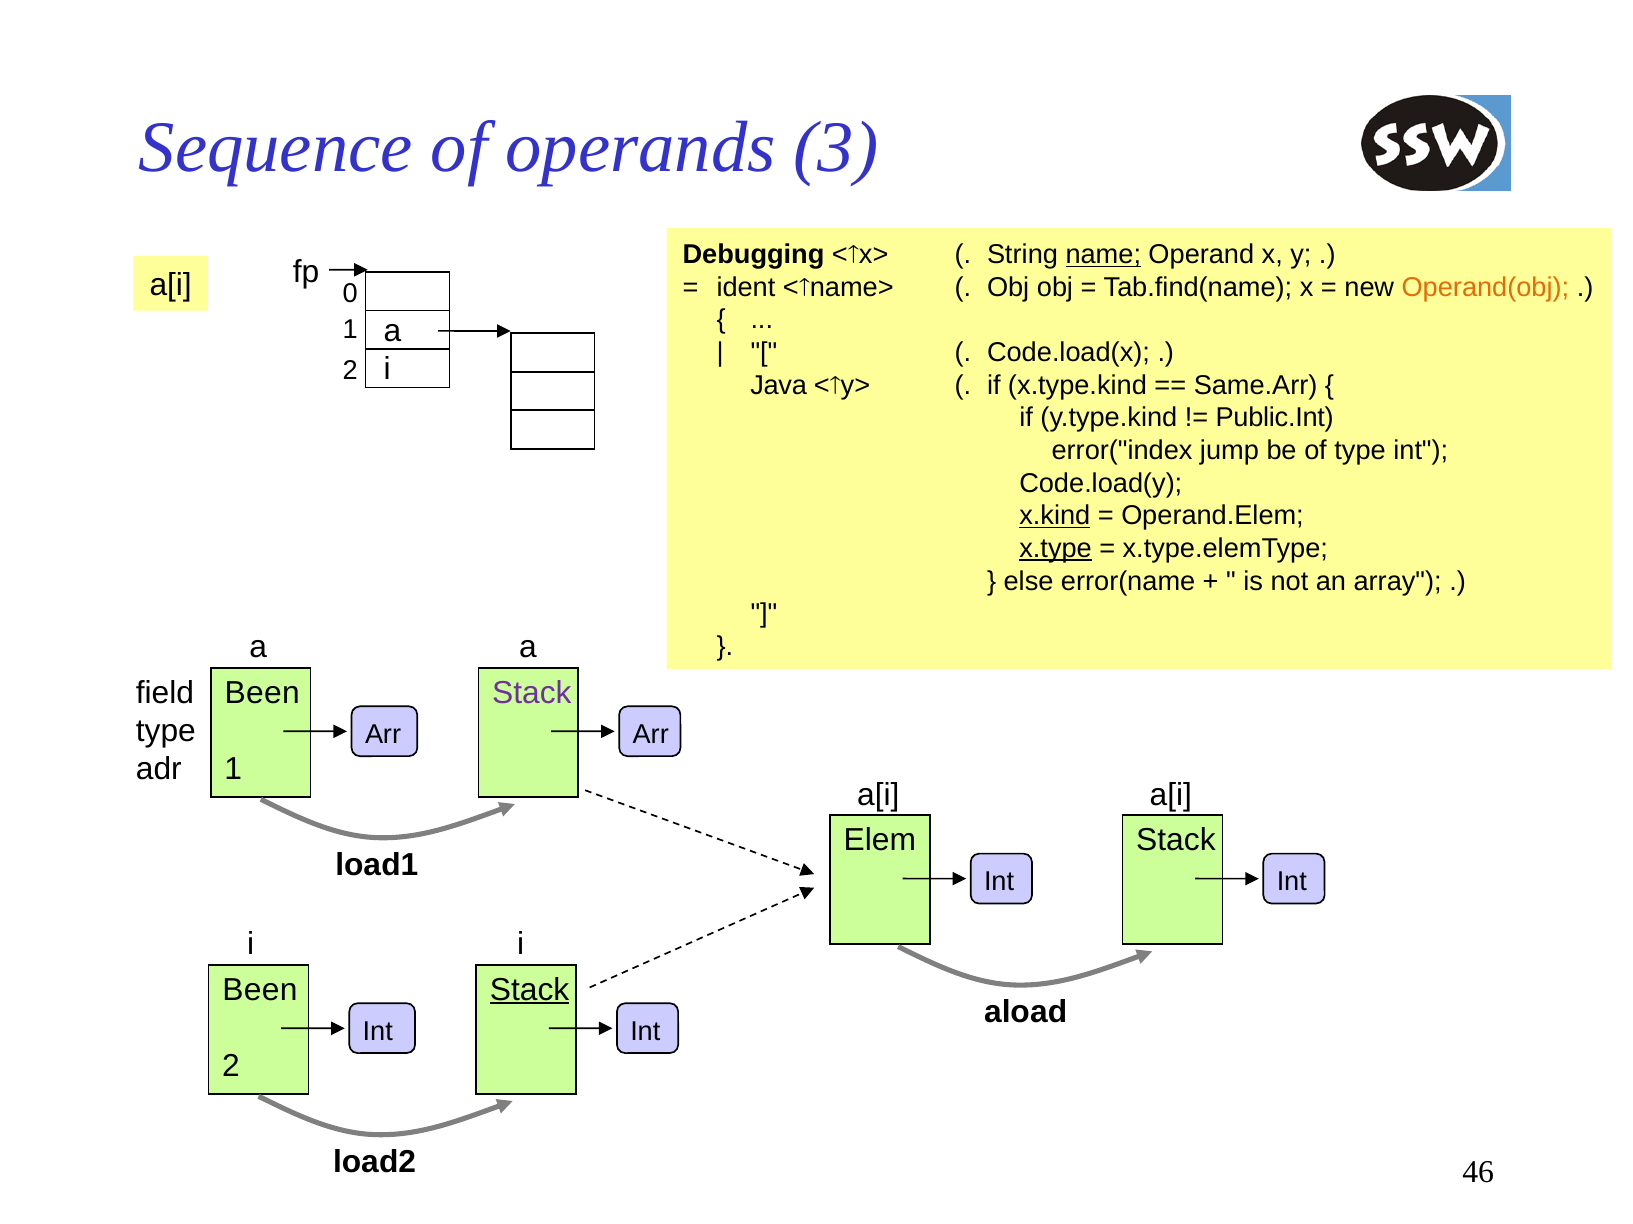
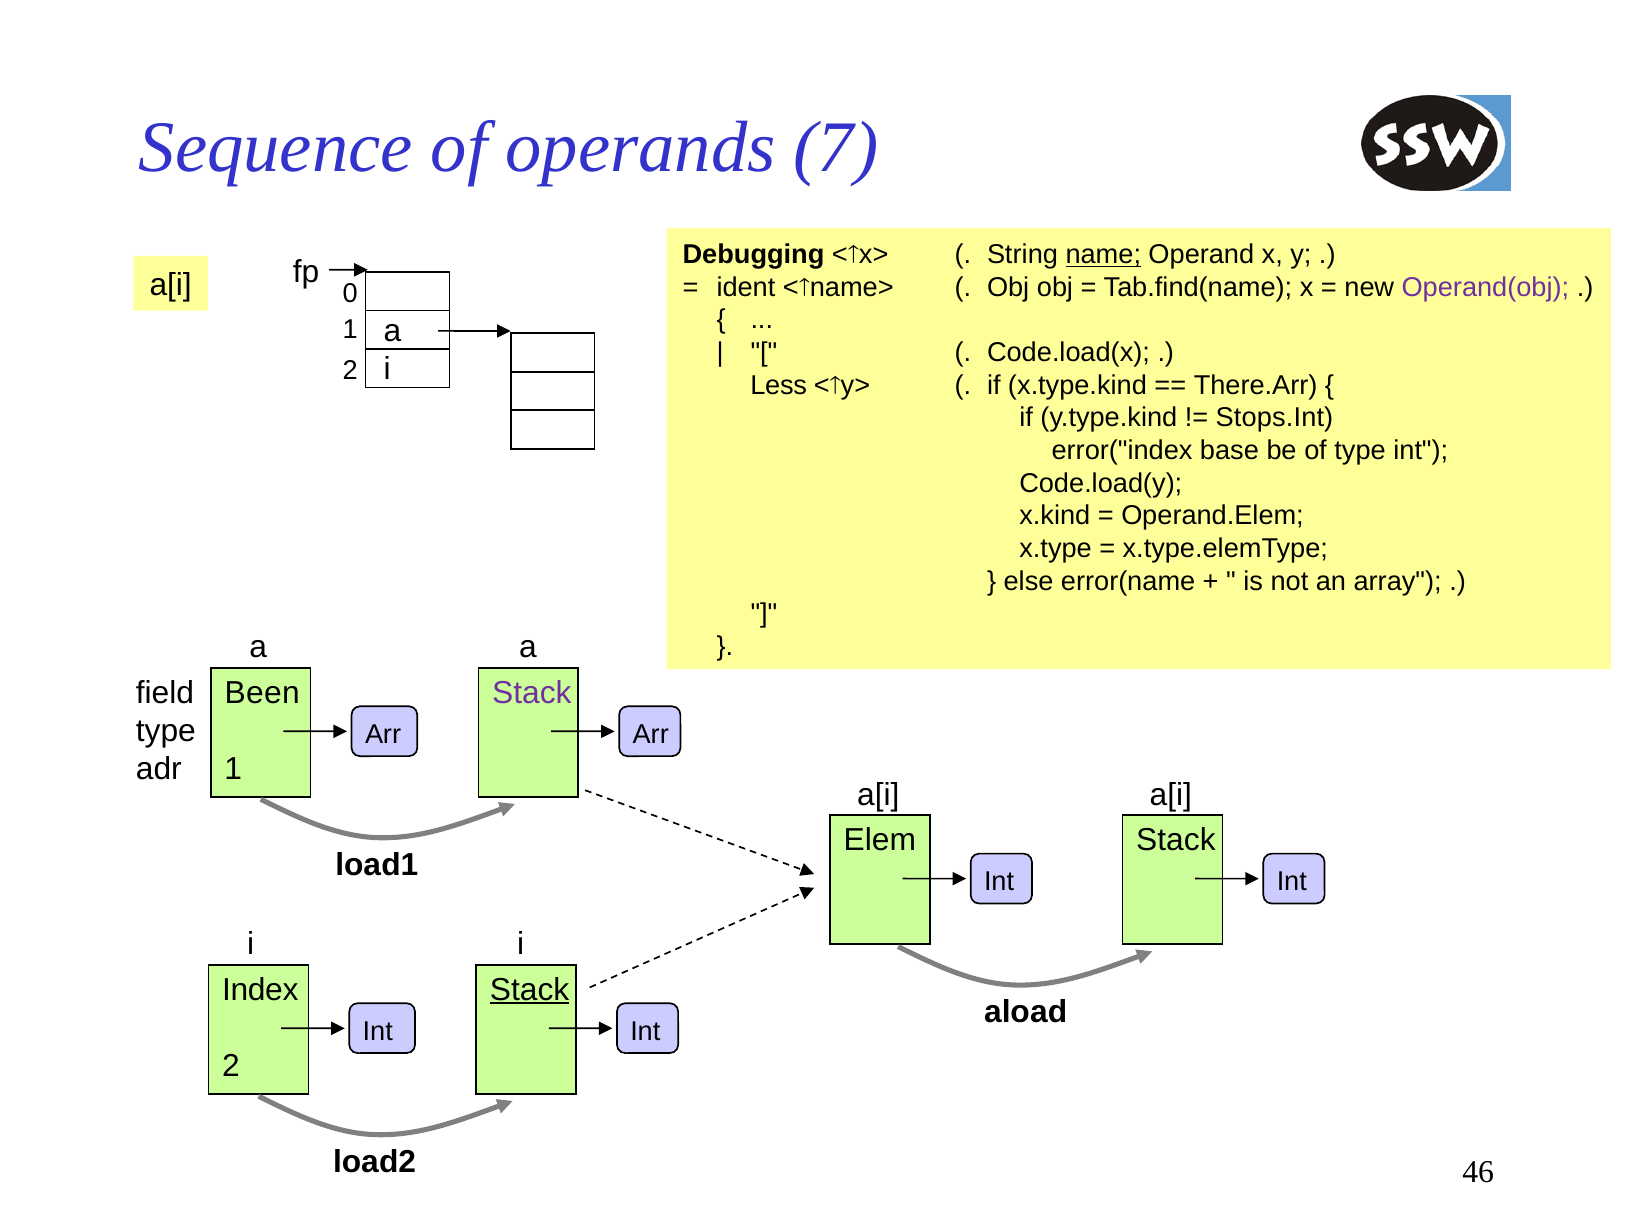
3: 3 -> 7
Operand(obj colour: orange -> purple
Java: Java -> Less
Same.Arr: Same.Arr -> There.Arr
Public.Int: Public.Int -> Stops.Int
jump: jump -> base
x.kind underline: present -> none
x.type underline: present -> none
Been at (260, 990): Been -> Index
